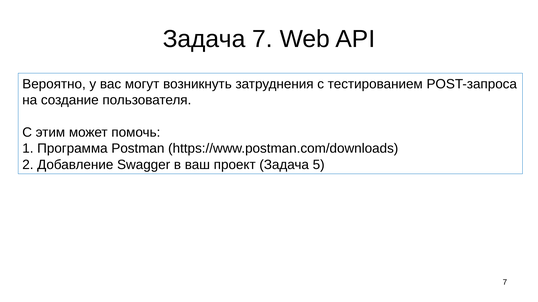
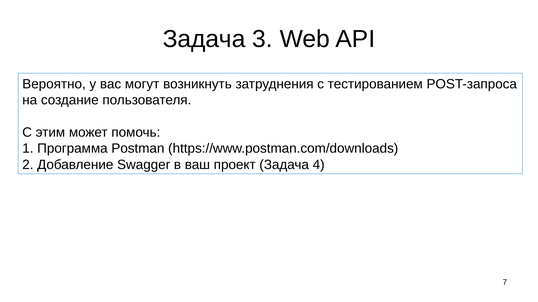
Задача 7: 7 -> 3
5: 5 -> 4
